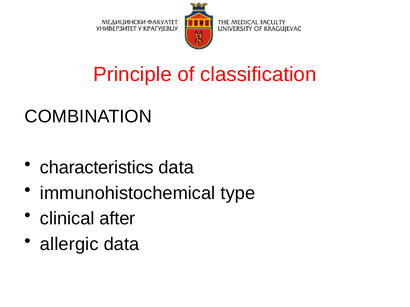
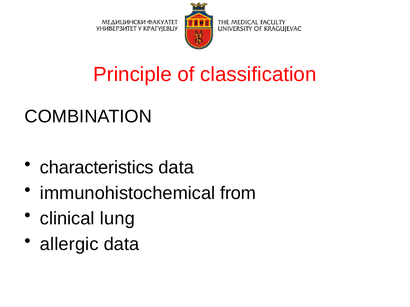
type: type -> from
after: after -> lung
